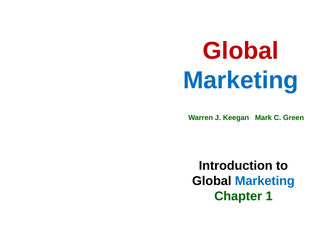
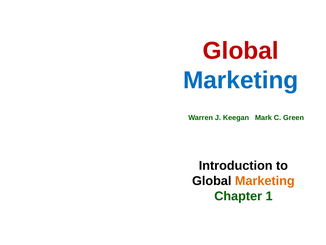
Marketing at (265, 180) colour: blue -> orange
